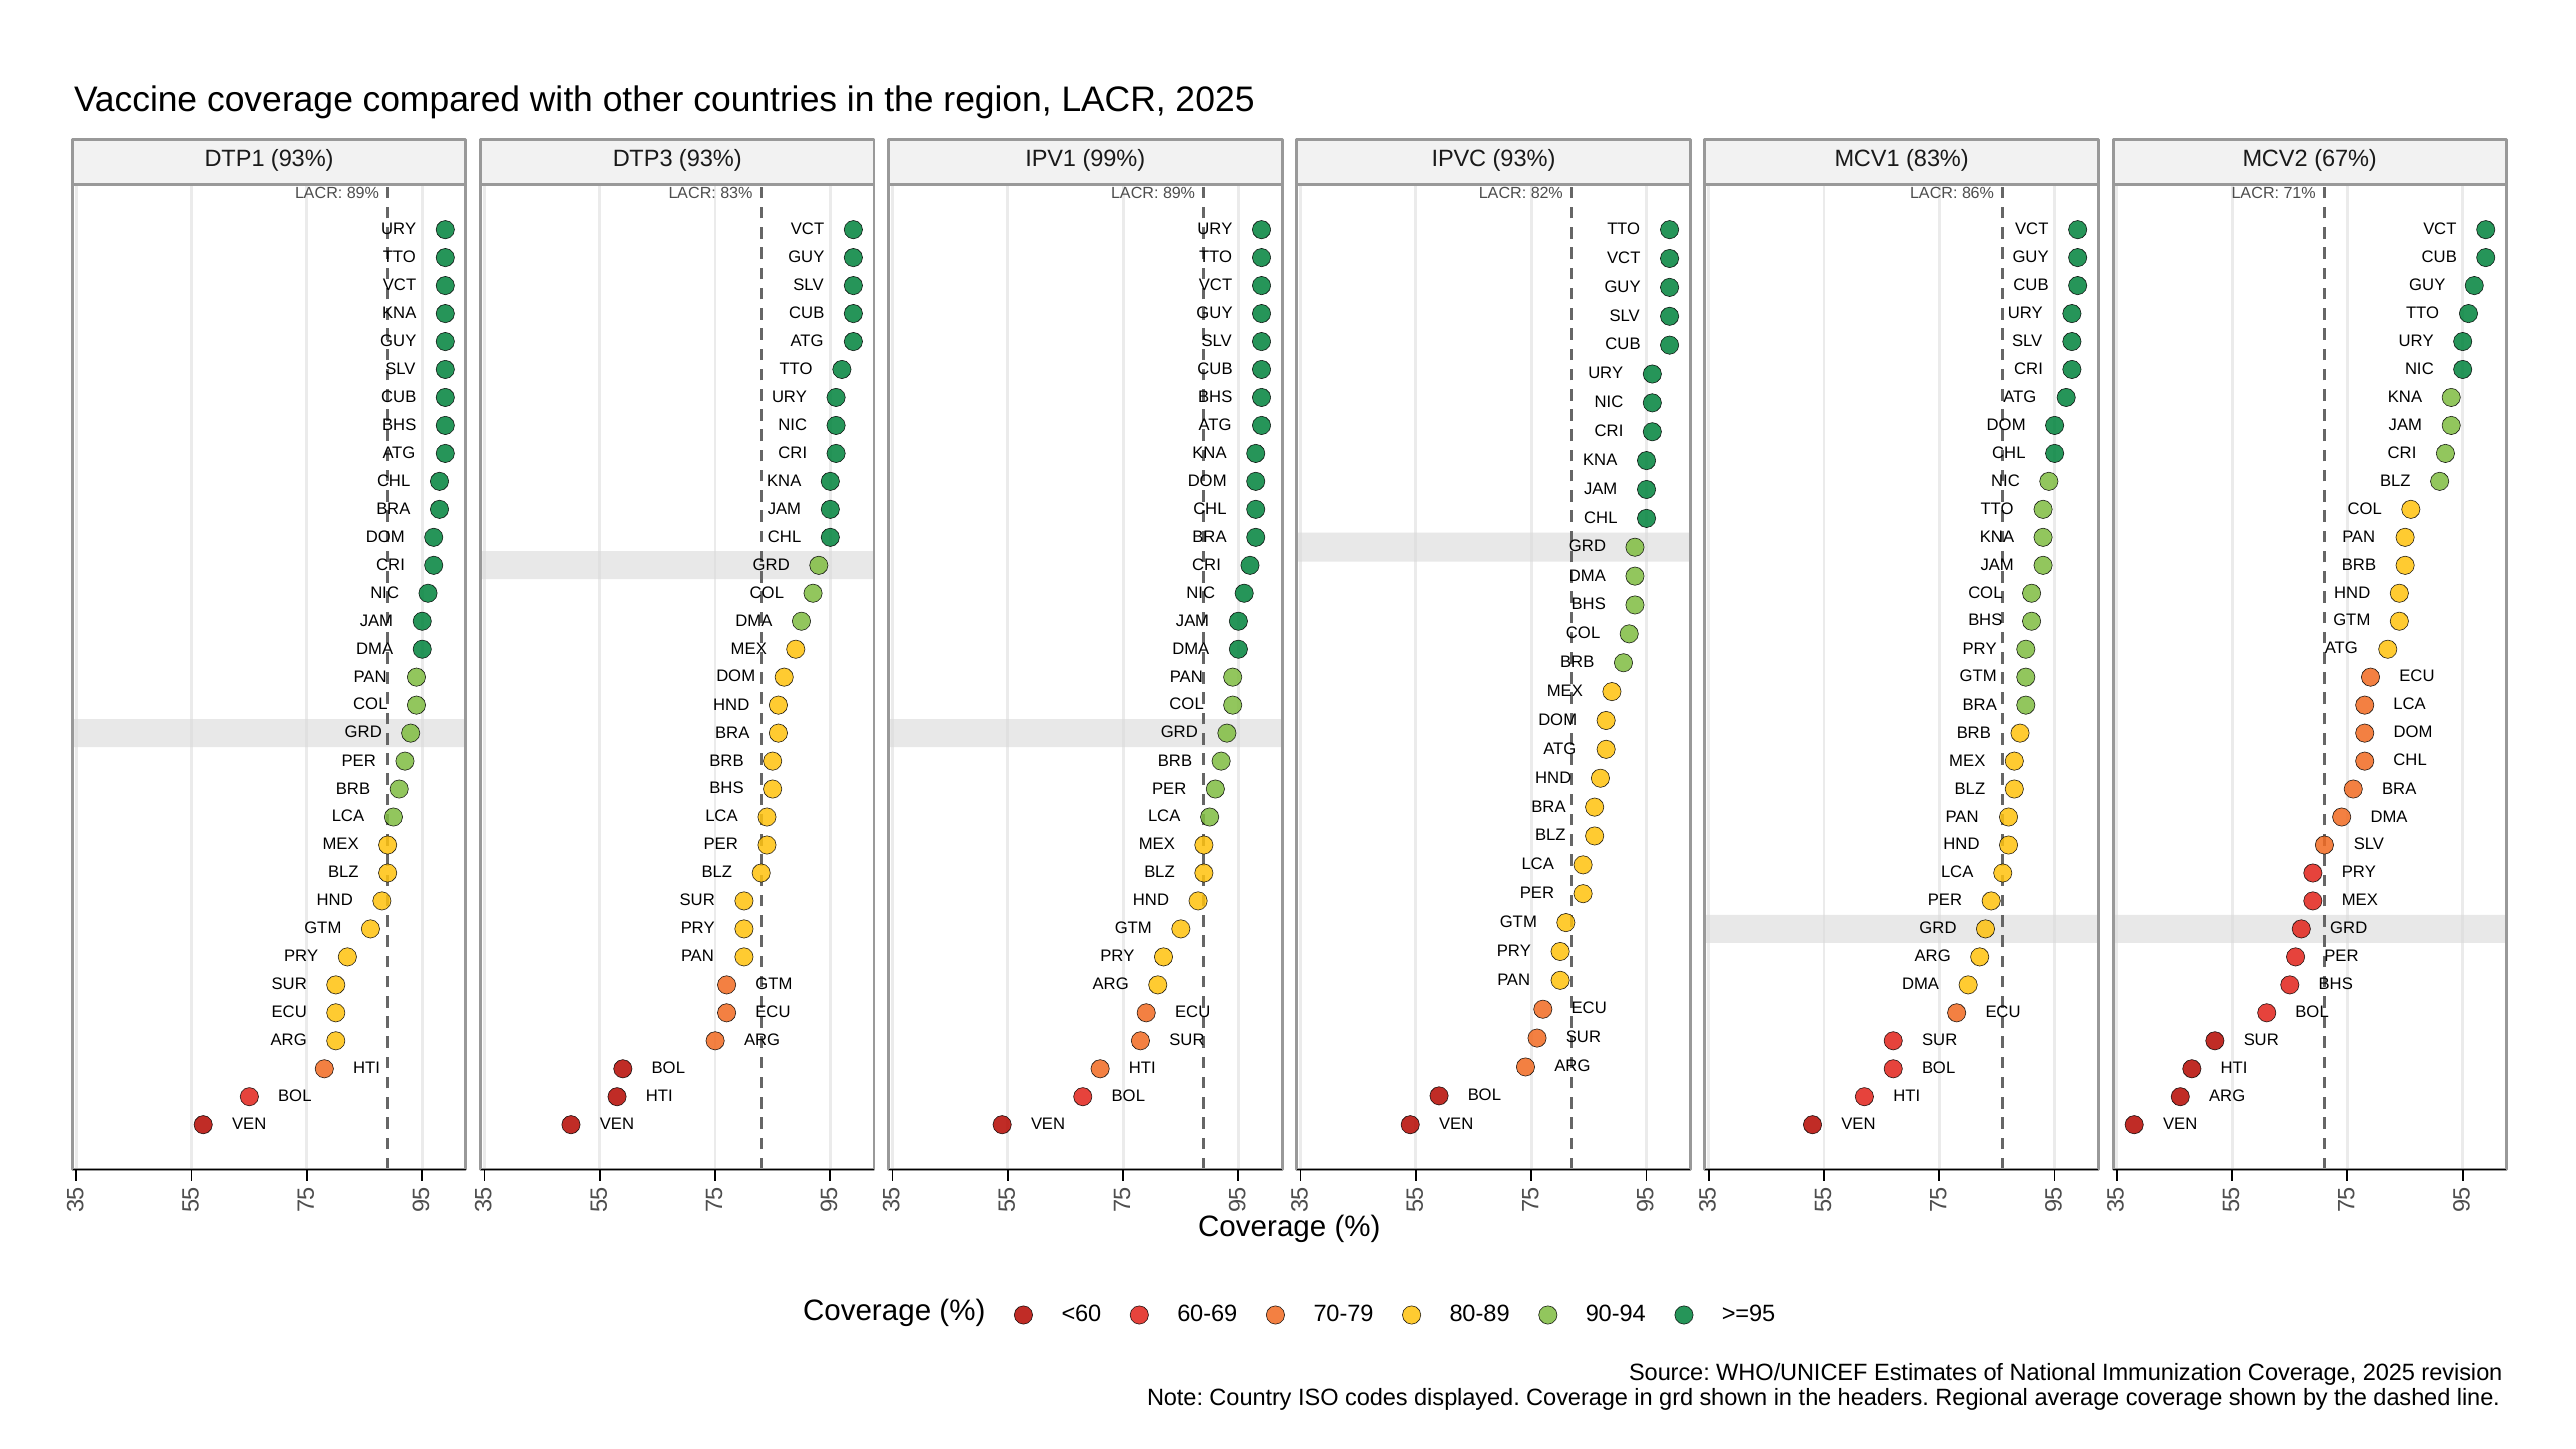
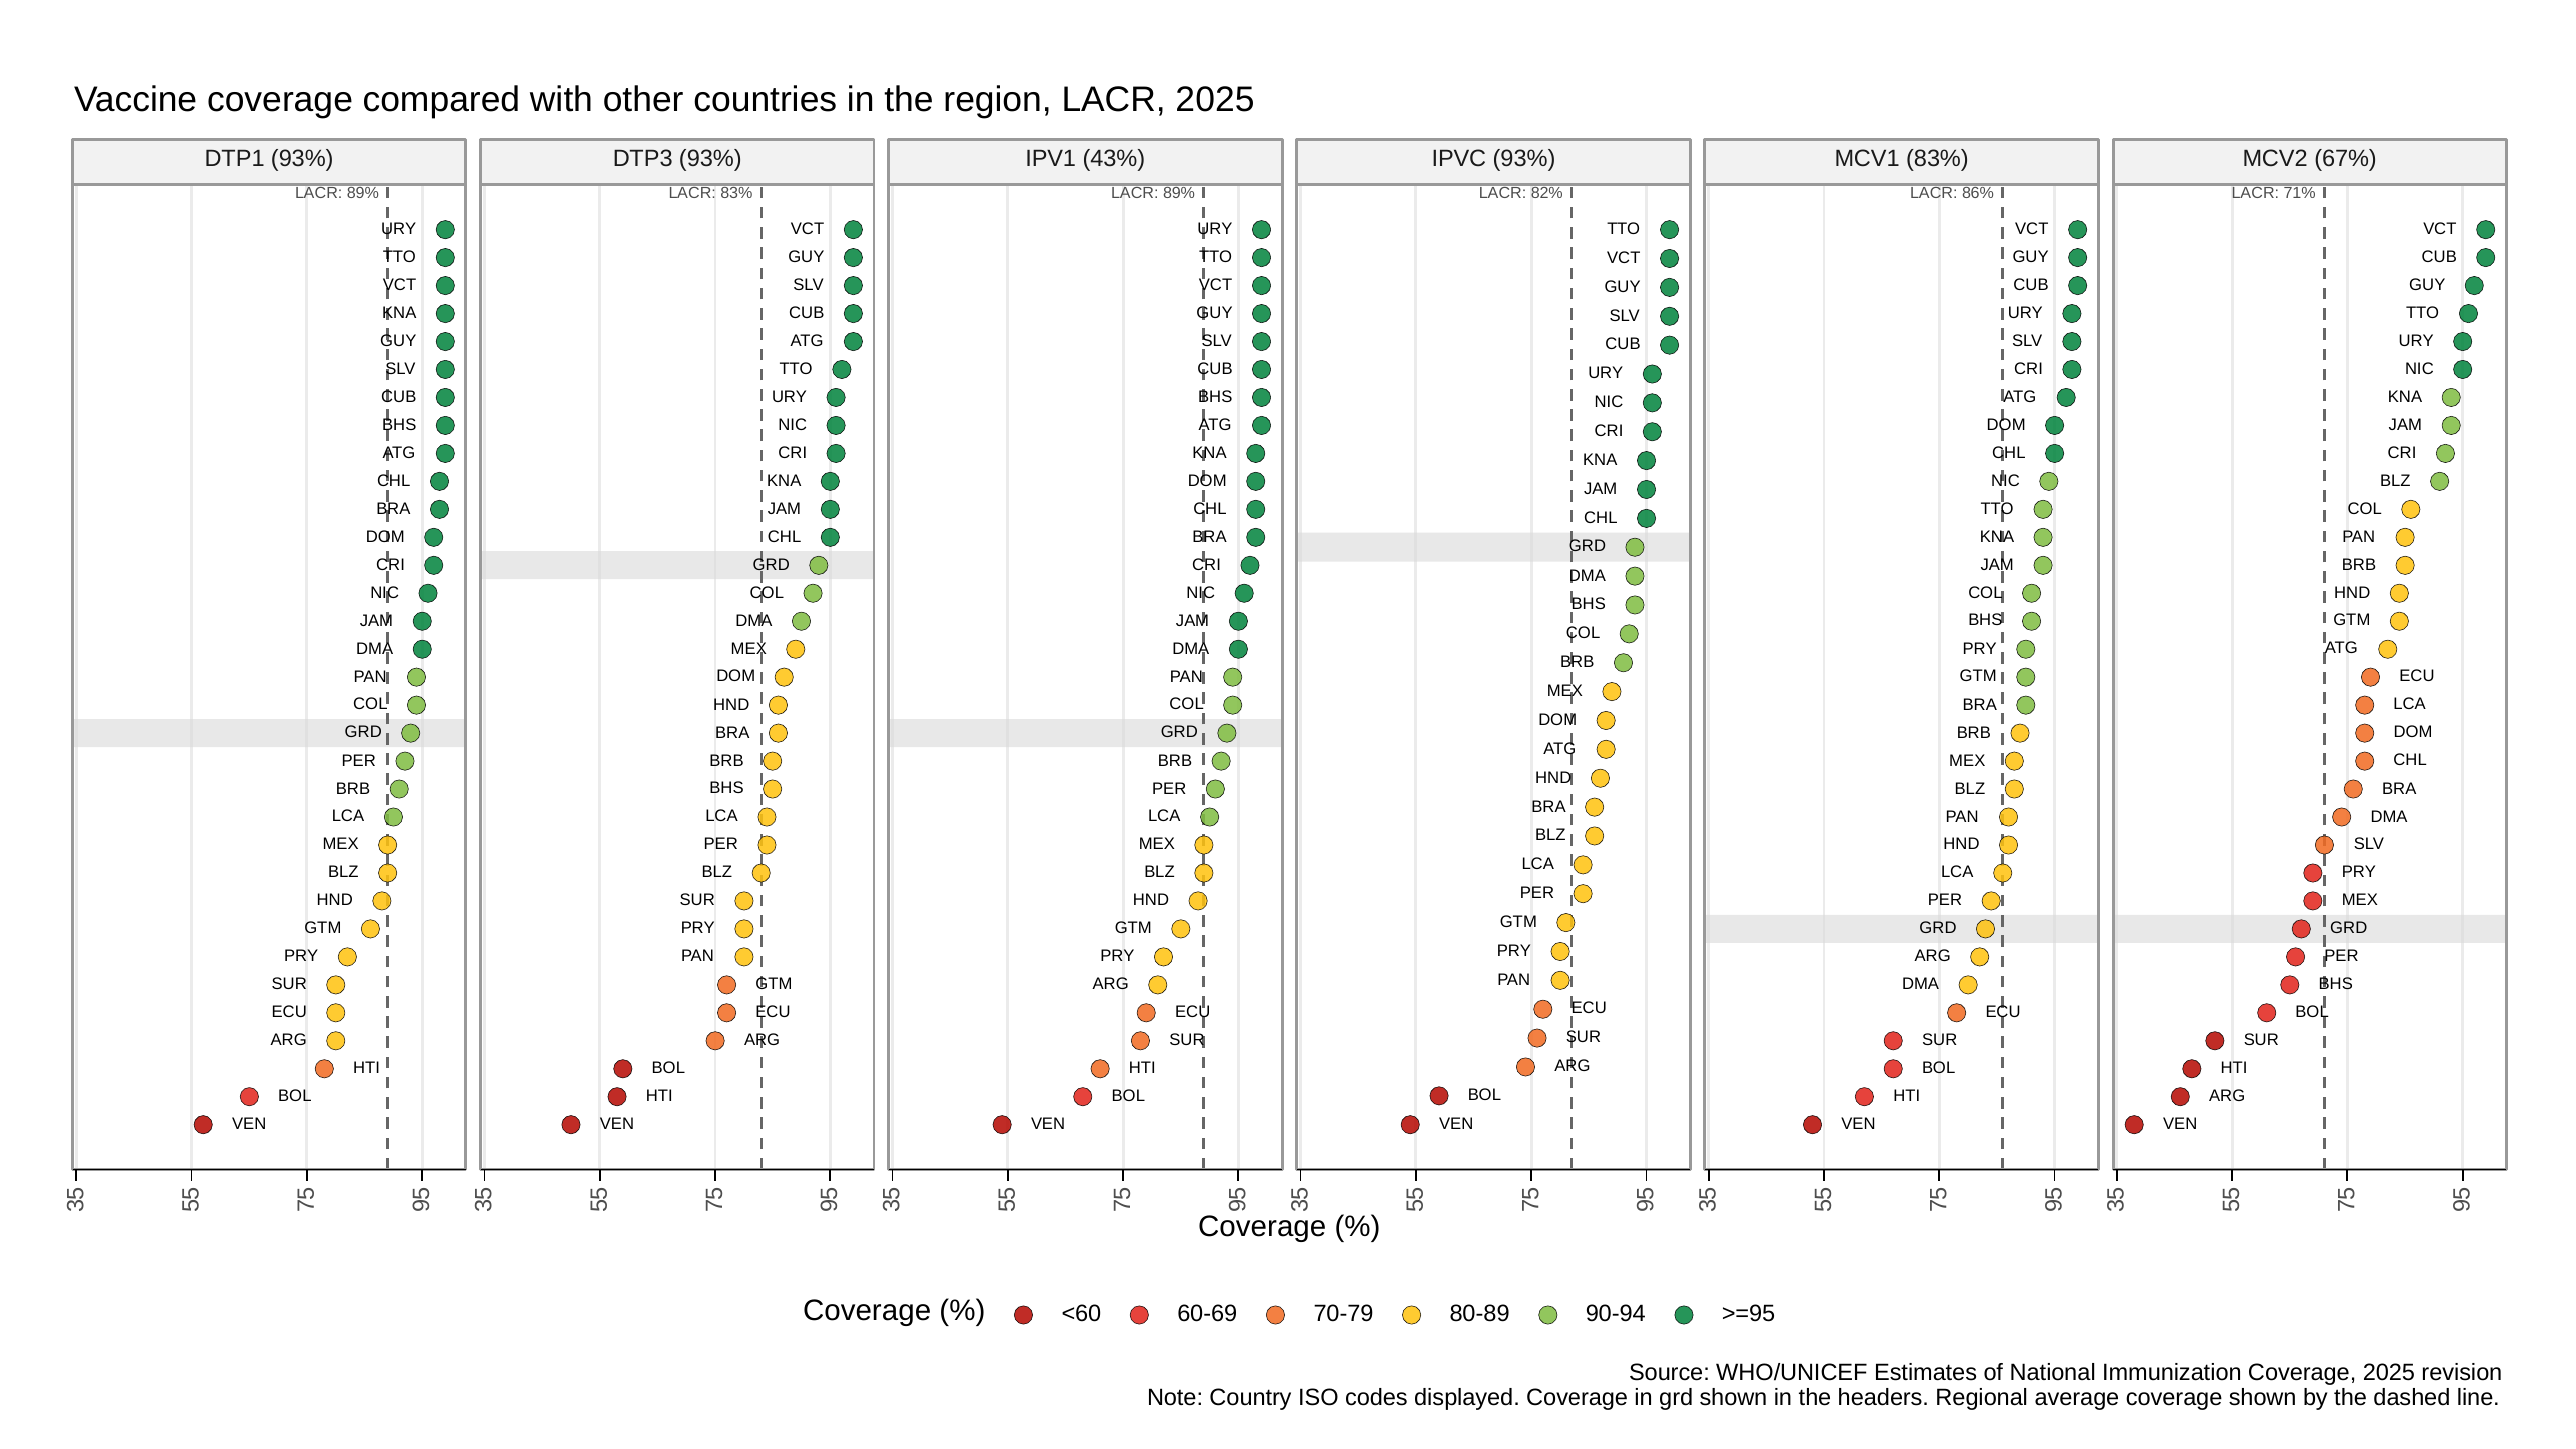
99%: 99% -> 43%
